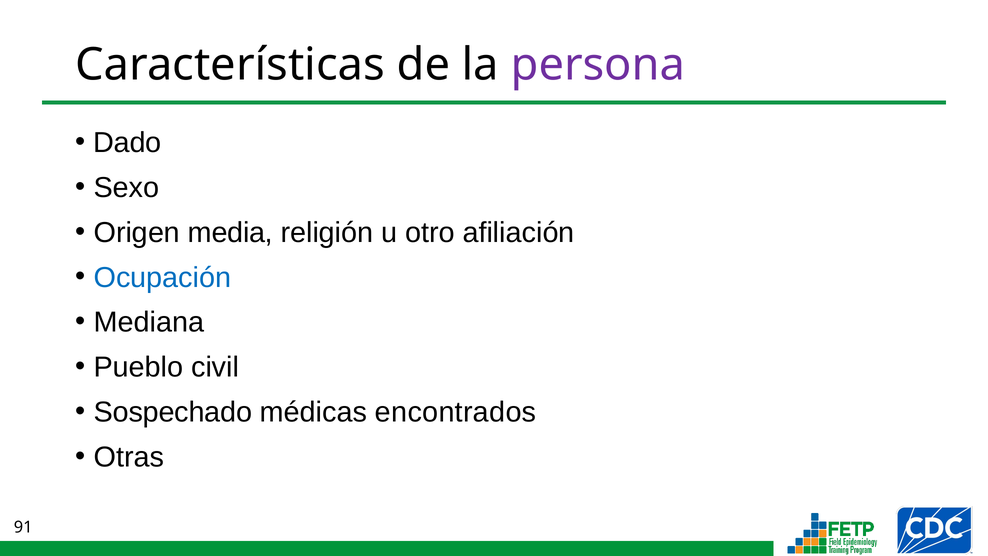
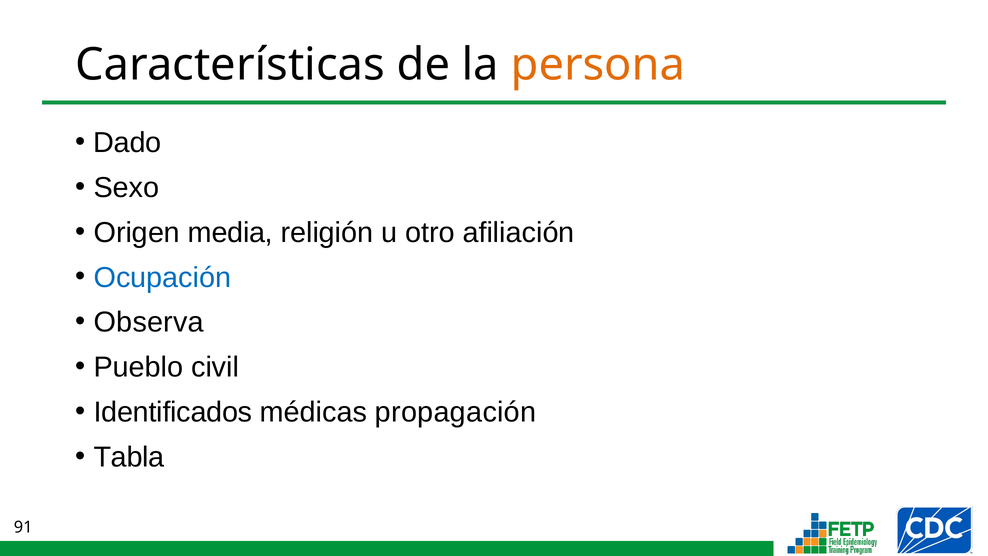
persona colour: purple -> orange
Mediana: Mediana -> Observa
Sospechado: Sospechado -> Identificados
encontrados: encontrados -> propagación
Otras: Otras -> Tabla
